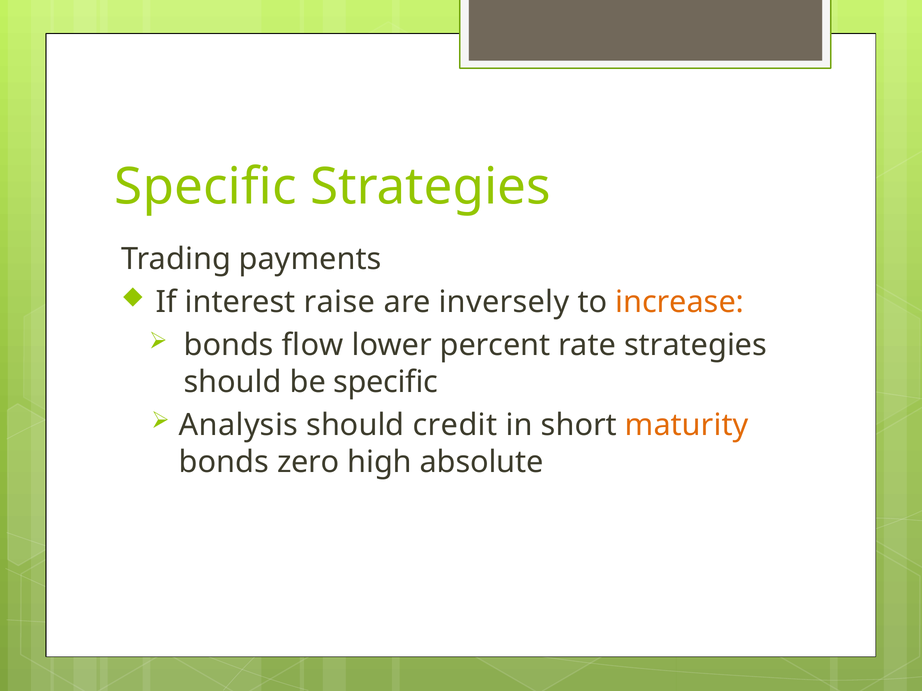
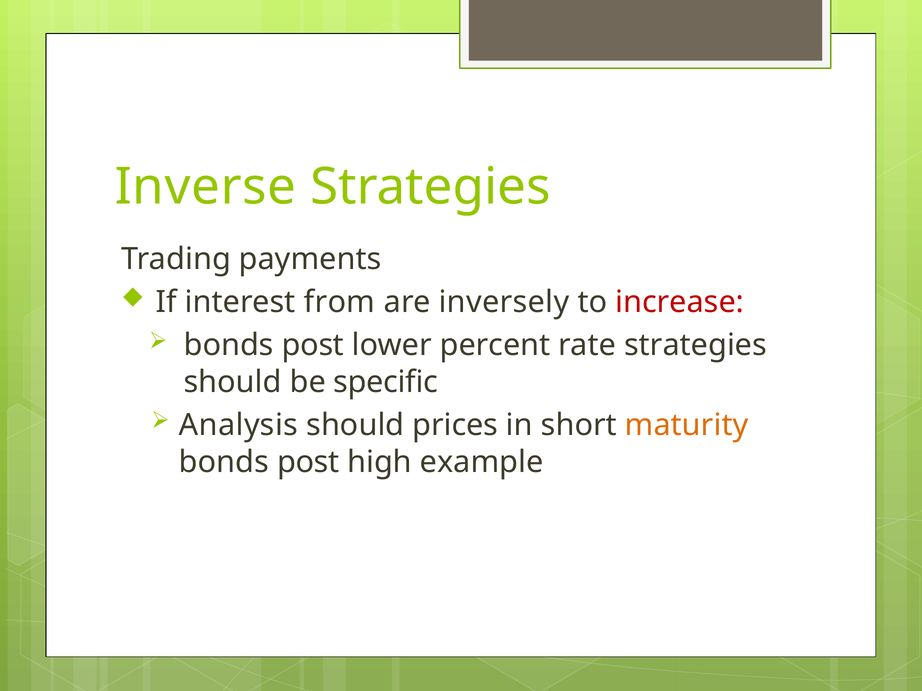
Specific at (206, 187): Specific -> Inverse
raise: raise -> from
increase colour: orange -> red
flow at (313, 346): flow -> post
credit: credit -> prices
zero at (308, 462): zero -> post
absolute: absolute -> example
